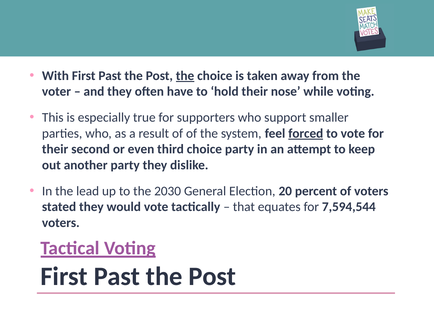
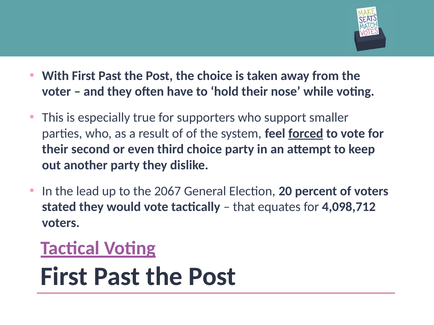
the at (185, 76) underline: present -> none
2030: 2030 -> 2067
7,594,544: 7,594,544 -> 4,098,712
